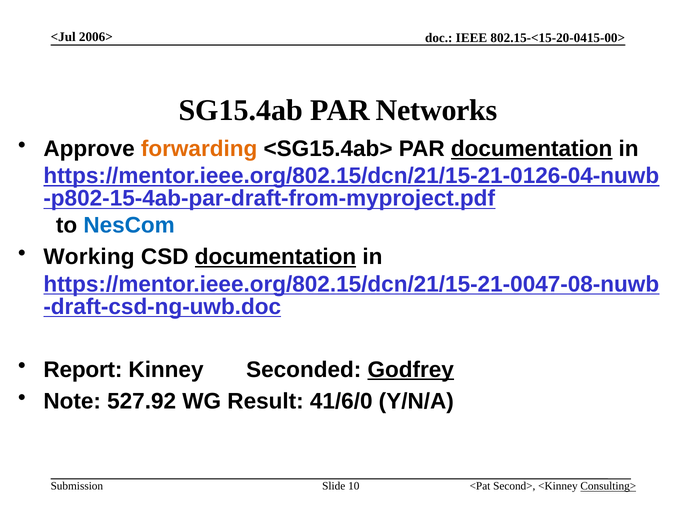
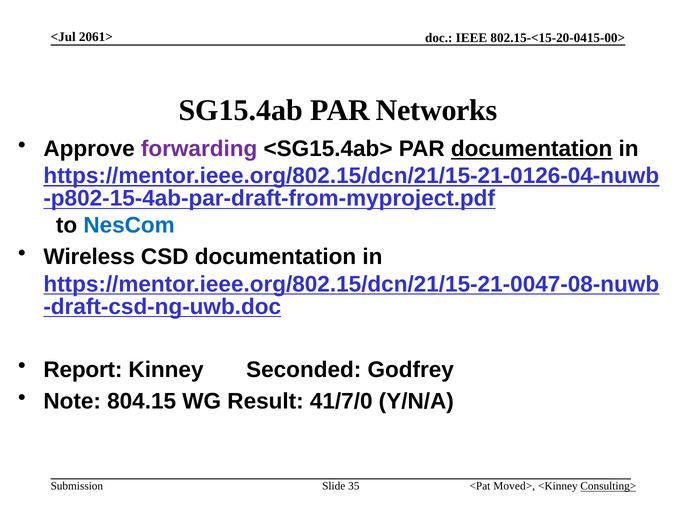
2006>: 2006> -> 2061>
forwarding colour: orange -> purple
Working: Working -> Wireless
documentation at (275, 257) underline: present -> none
Godfrey underline: present -> none
527.92: 527.92 -> 804.15
41/6/0: 41/6/0 -> 41/7/0
Second>: Second> -> Moved>
10: 10 -> 35
